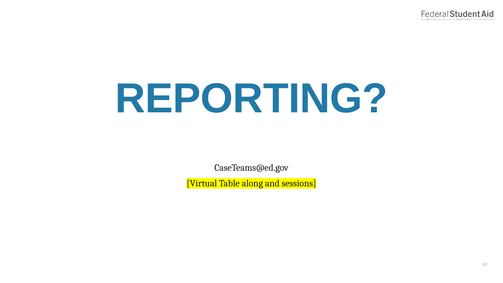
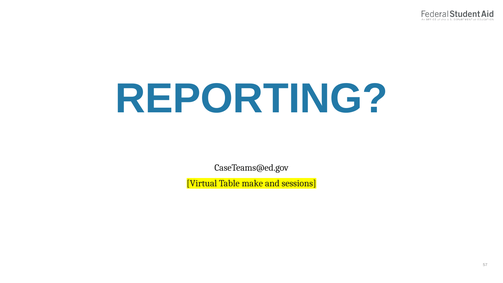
along: along -> make
